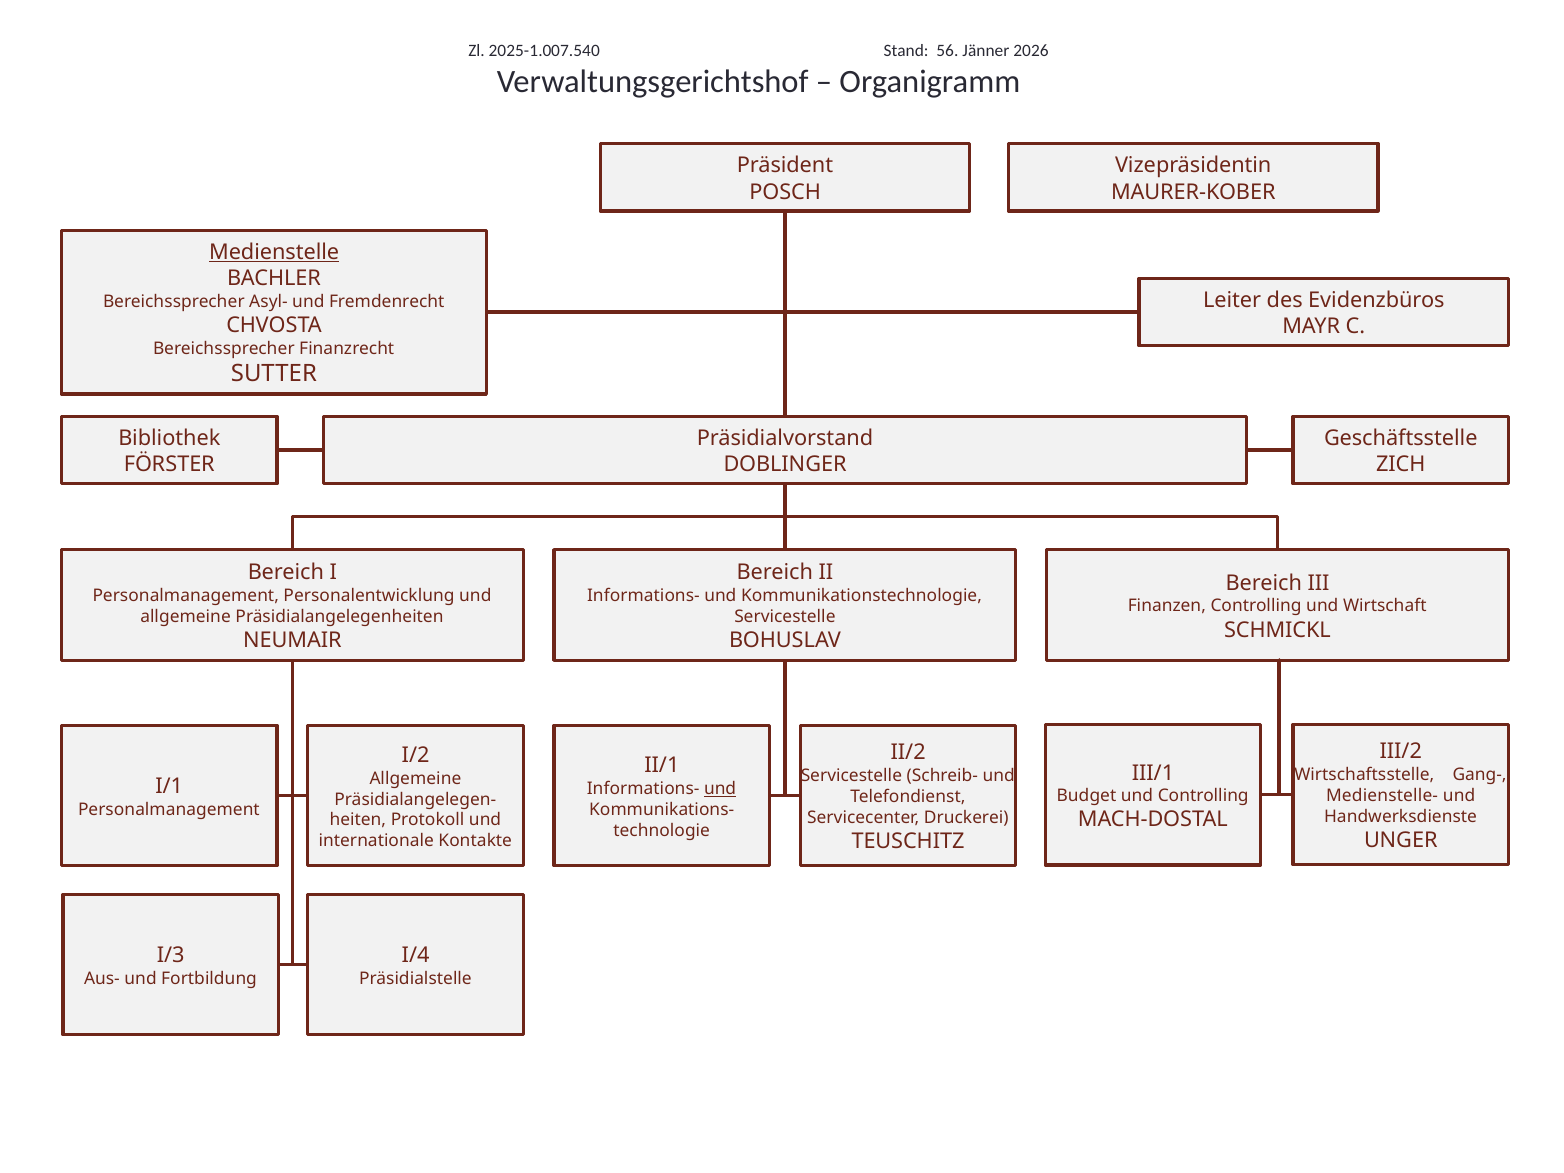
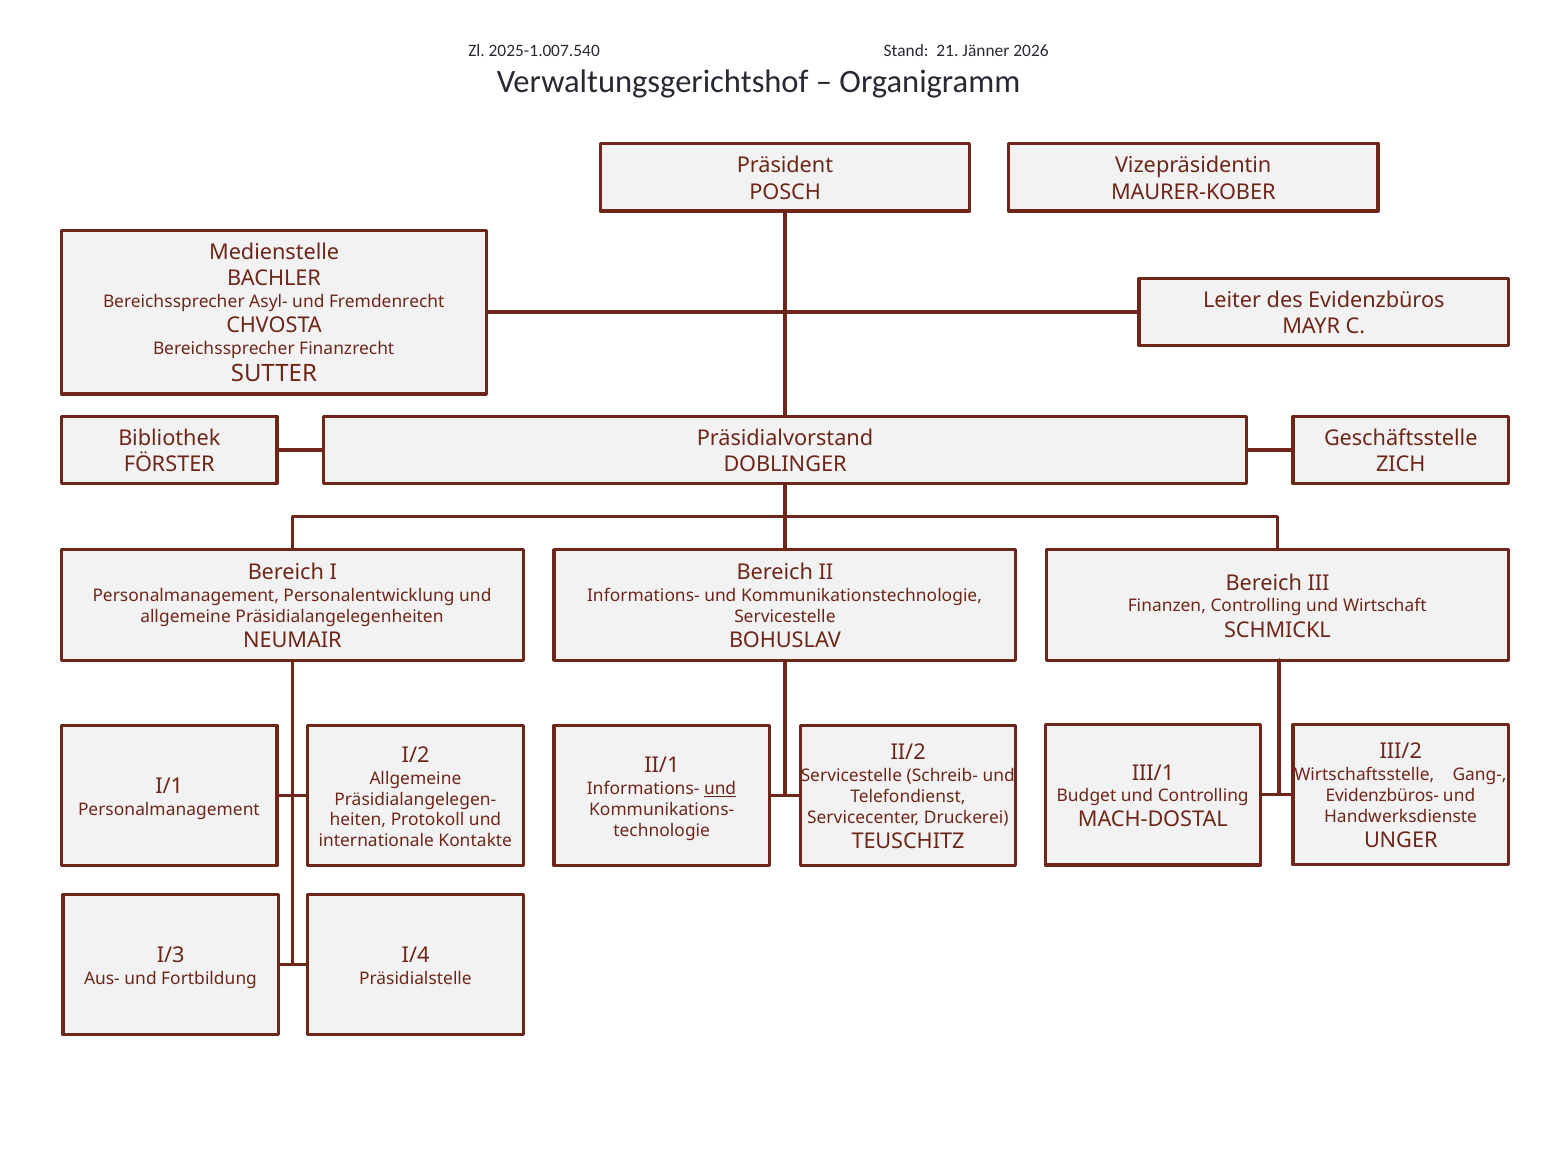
56: 56 -> 21
Medienstelle underline: present -> none
Medienstelle-: Medienstelle- -> Evidenzbüros-
